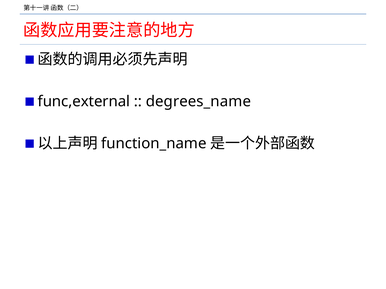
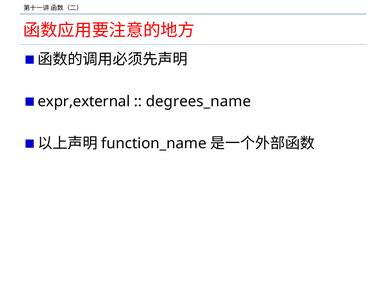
func,external: func,external -> expr,external
